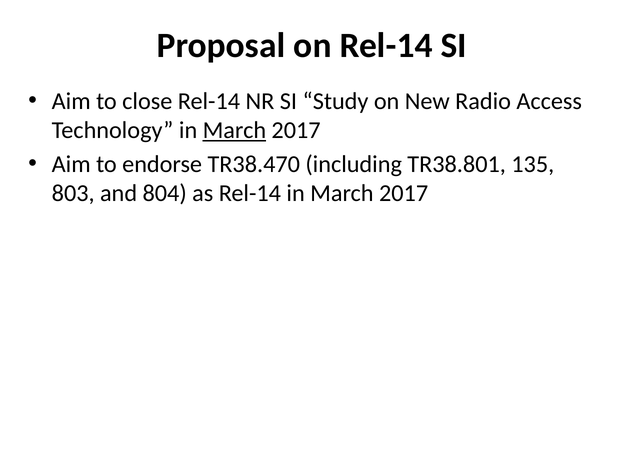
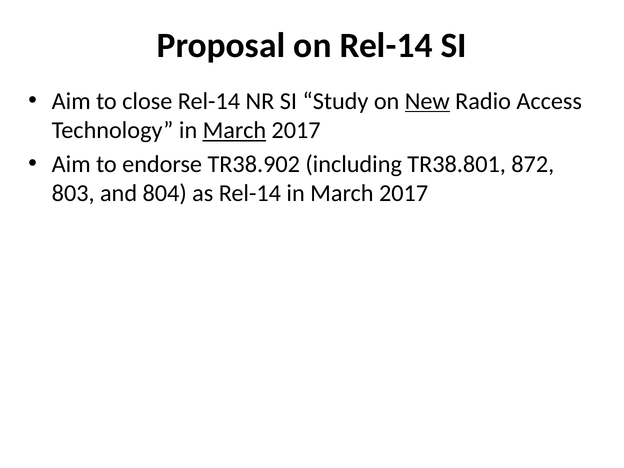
New underline: none -> present
TR38.470: TR38.470 -> TR38.902
135: 135 -> 872
